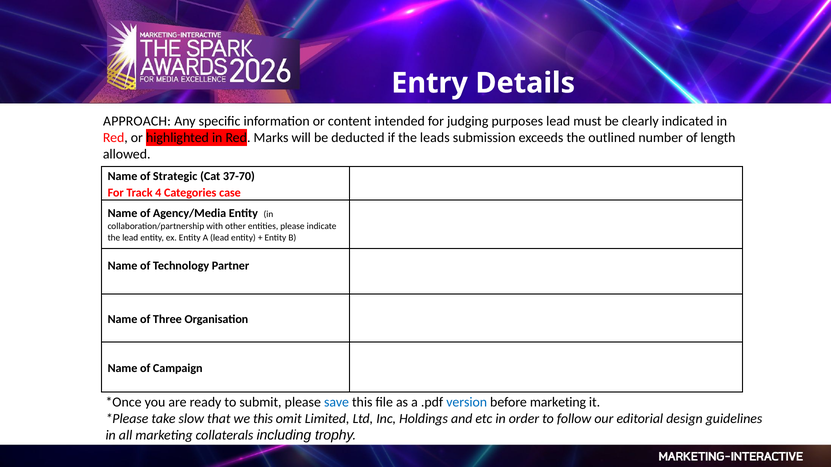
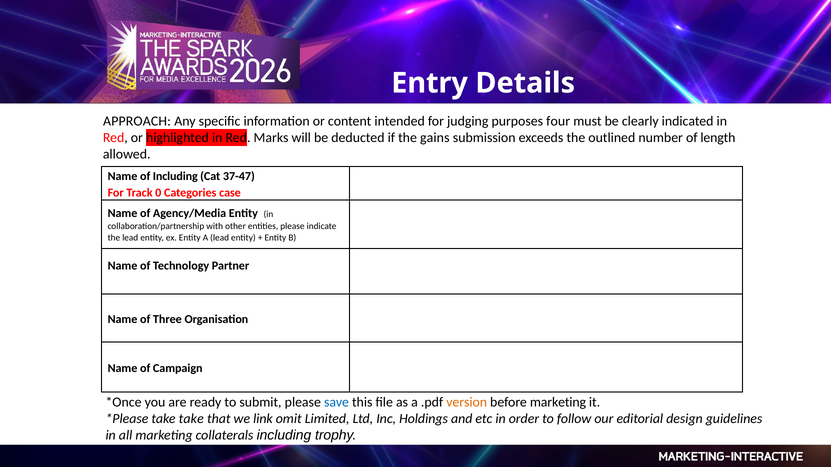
purposes lead: lead -> four
leads: leads -> gains
of Strategic: Strategic -> Including
37-70: 37-70 -> 37-47
4: 4 -> 0
version colour: blue -> orange
take slow: slow -> take
we this: this -> link
